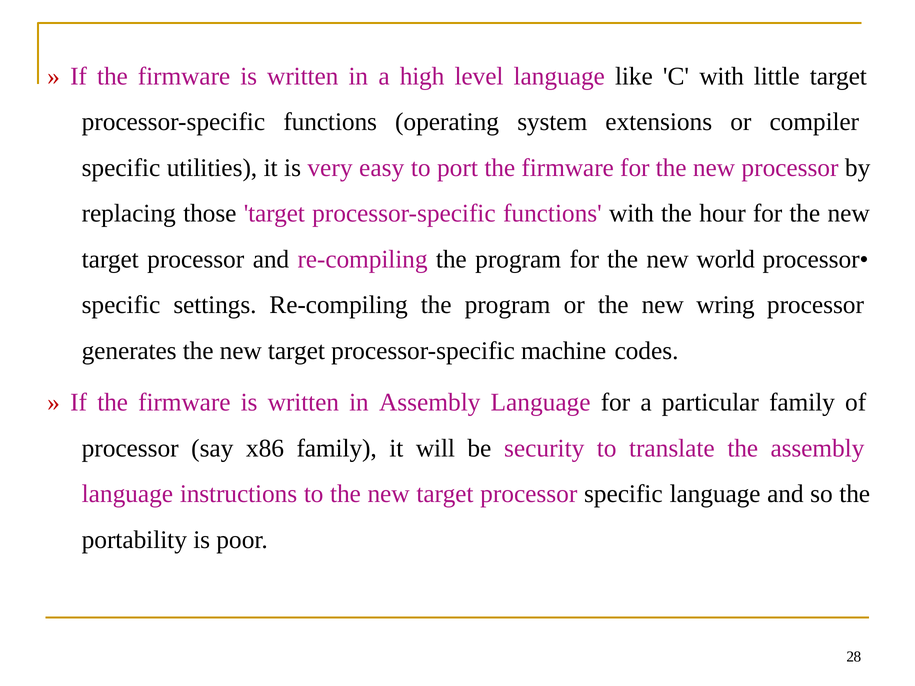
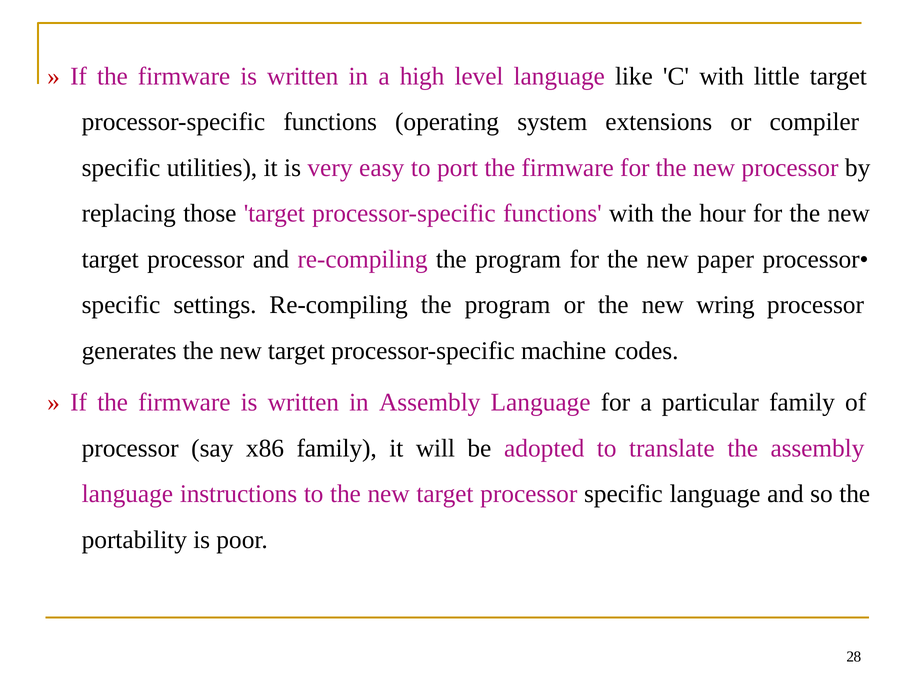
world: world -> paper
security: security -> adopted
